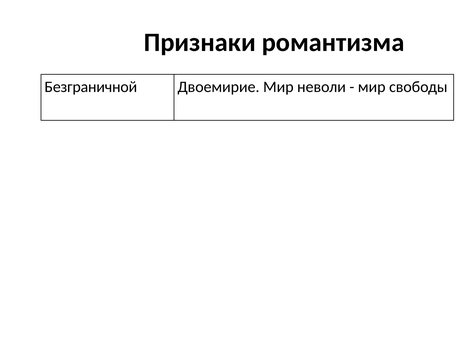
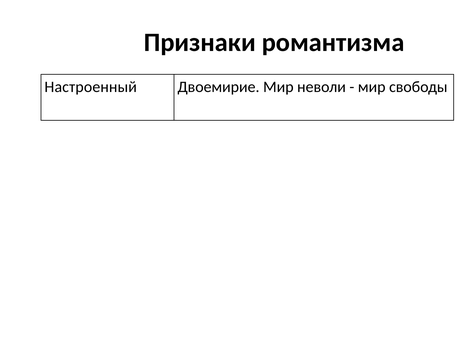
Безграничной: Безграничной -> Настроенный
